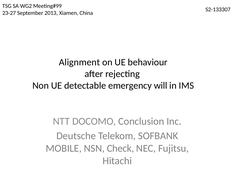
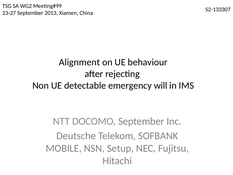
DOCOMO Conclusion: Conclusion -> September
Check: Check -> Setup
